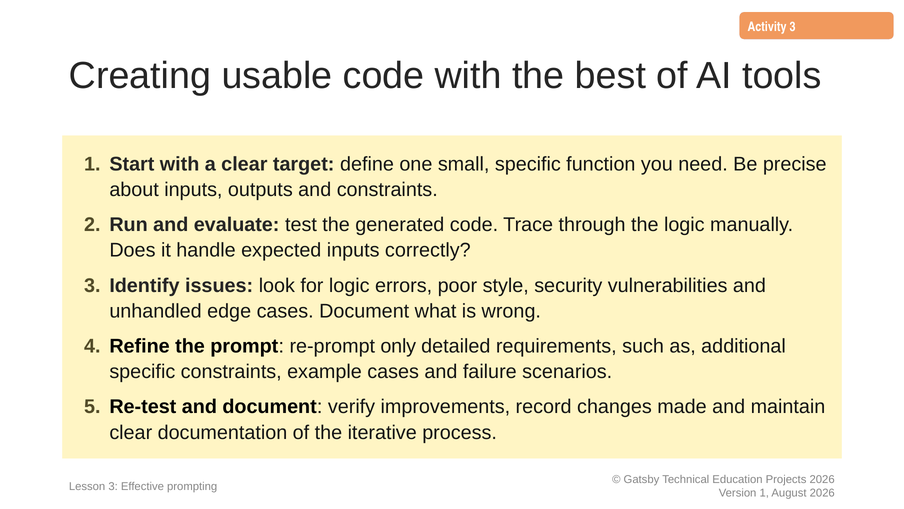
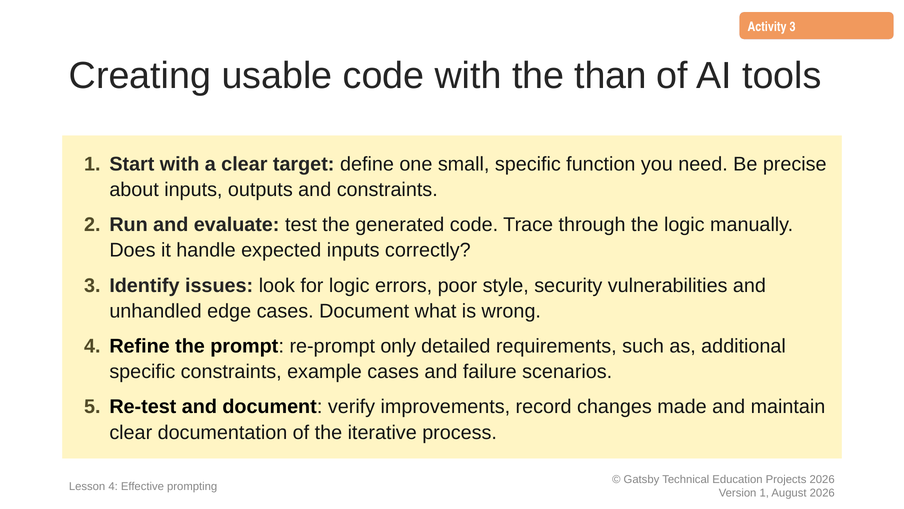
best: best -> than
Lesson 3: 3 -> 4
